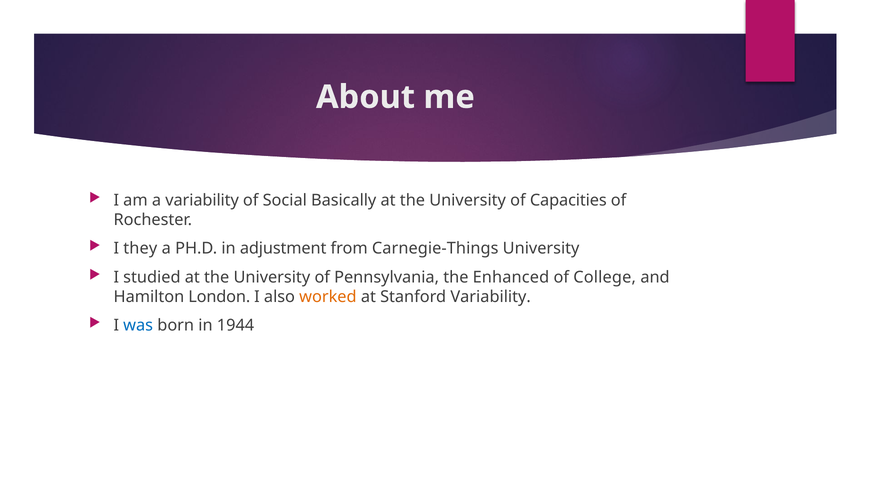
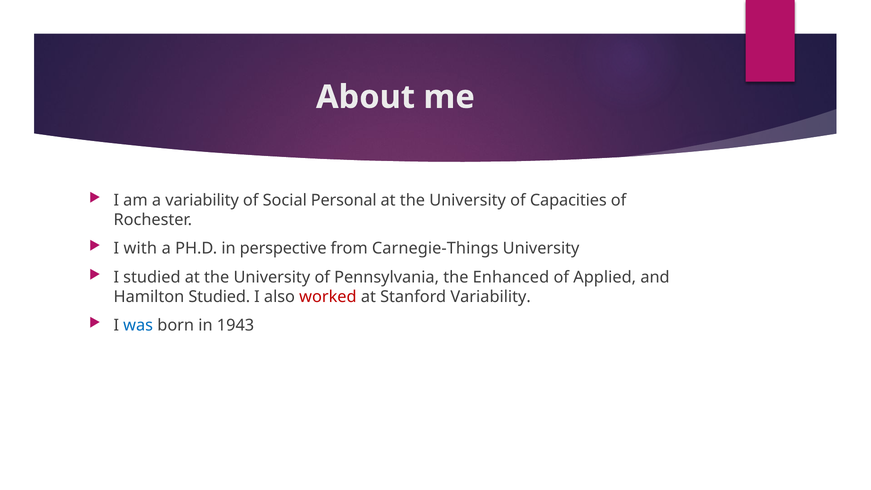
Basically: Basically -> Personal
they: they -> with
adjustment: adjustment -> perspective
College: College -> Applied
Hamilton London: London -> Studied
worked colour: orange -> red
1944: 1944 -> 1943
